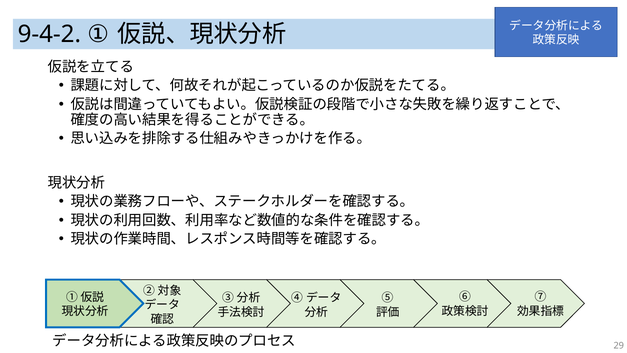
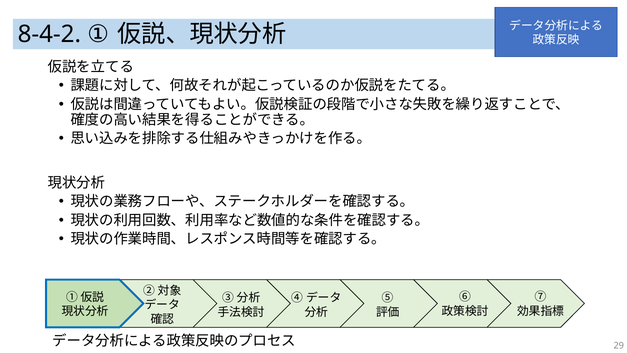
9-4-2: 9-4-2 -> 8-4-2
